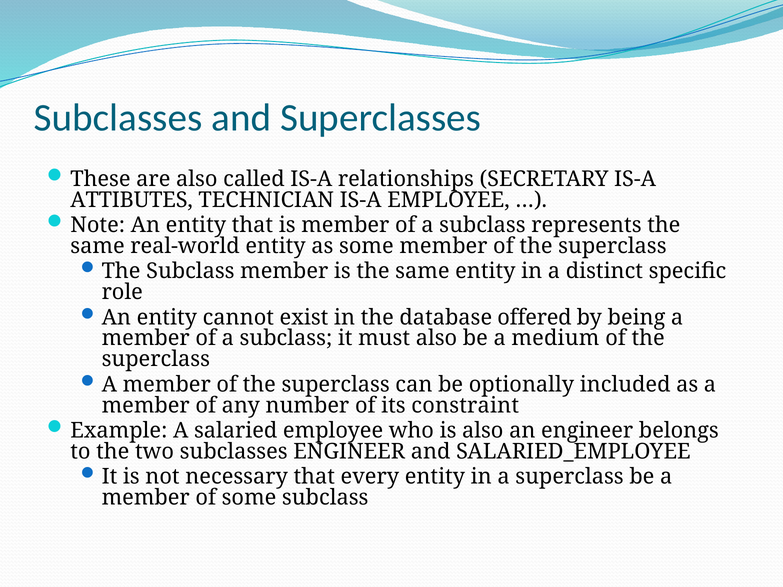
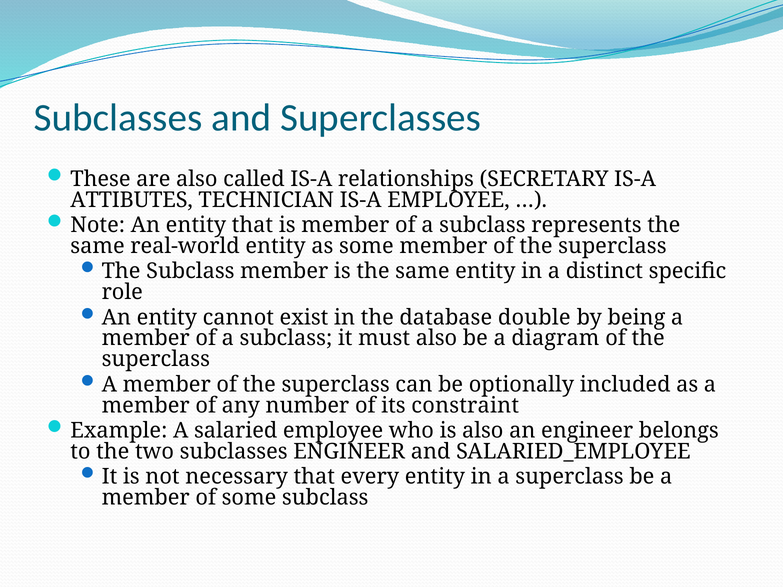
offered: offered -> double
medium: medium -> diagram
